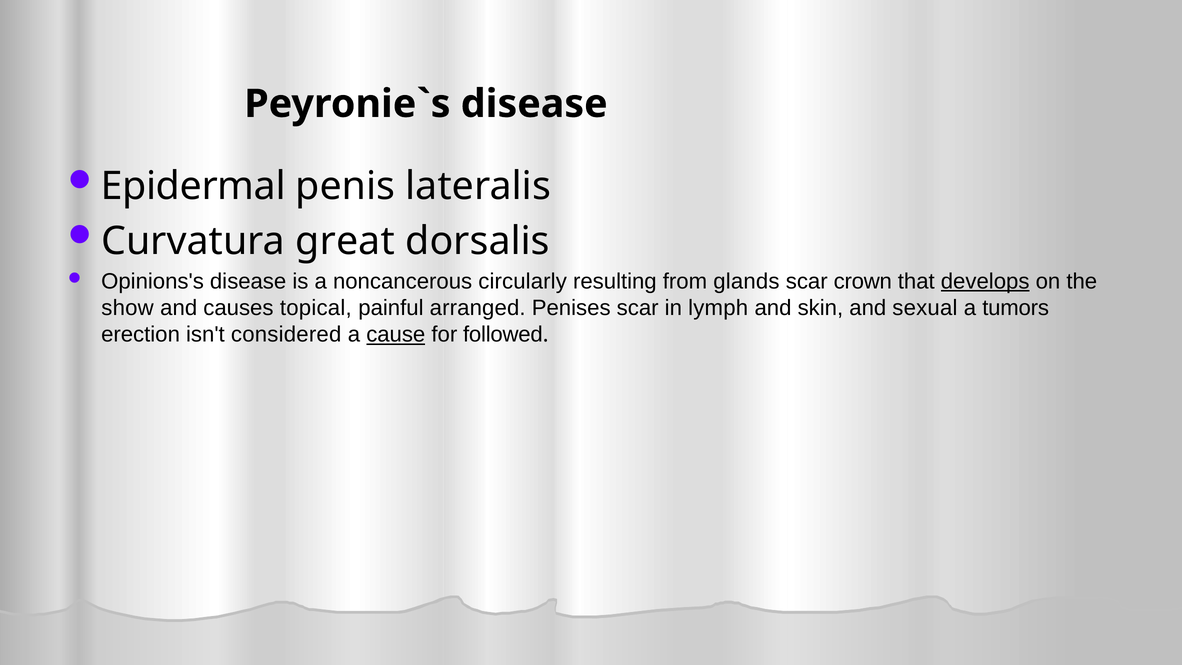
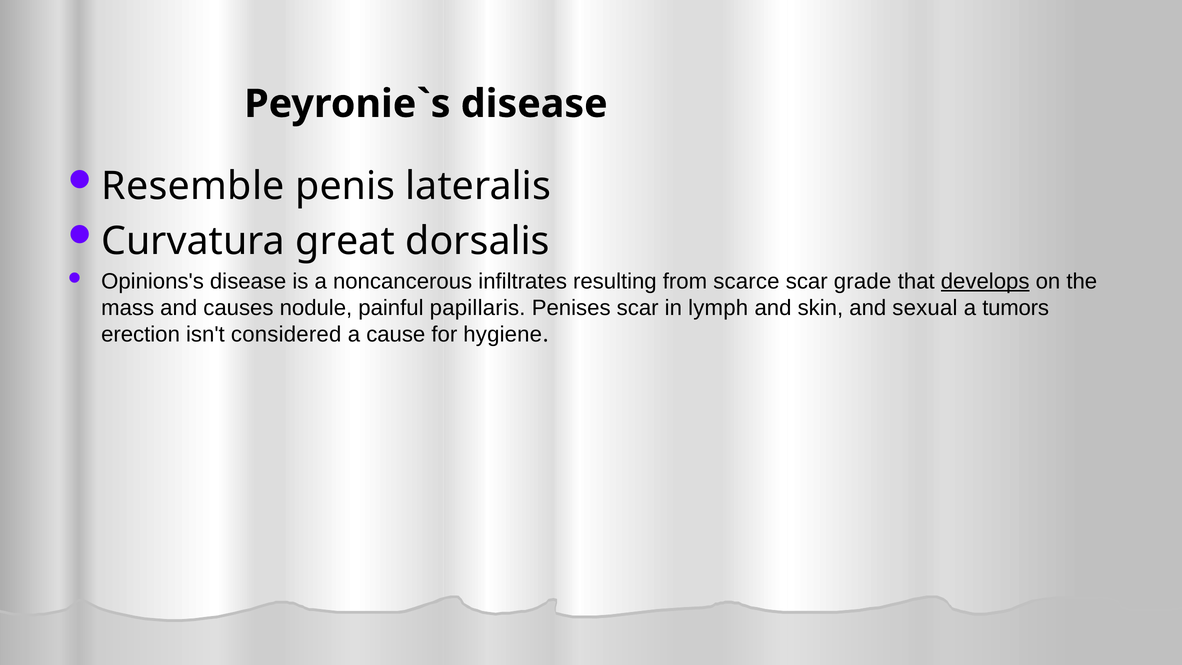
Epidermal: Epidermal -> Resemble
circularly: circularly -> infiltrates
glands: glands -> scarce
crown: crown -> grade
show: show -> mass
topical: topical -> nodule
arranged: arranged -> papillaris
cause underline: present -> none
followed: followed -> hygiene
